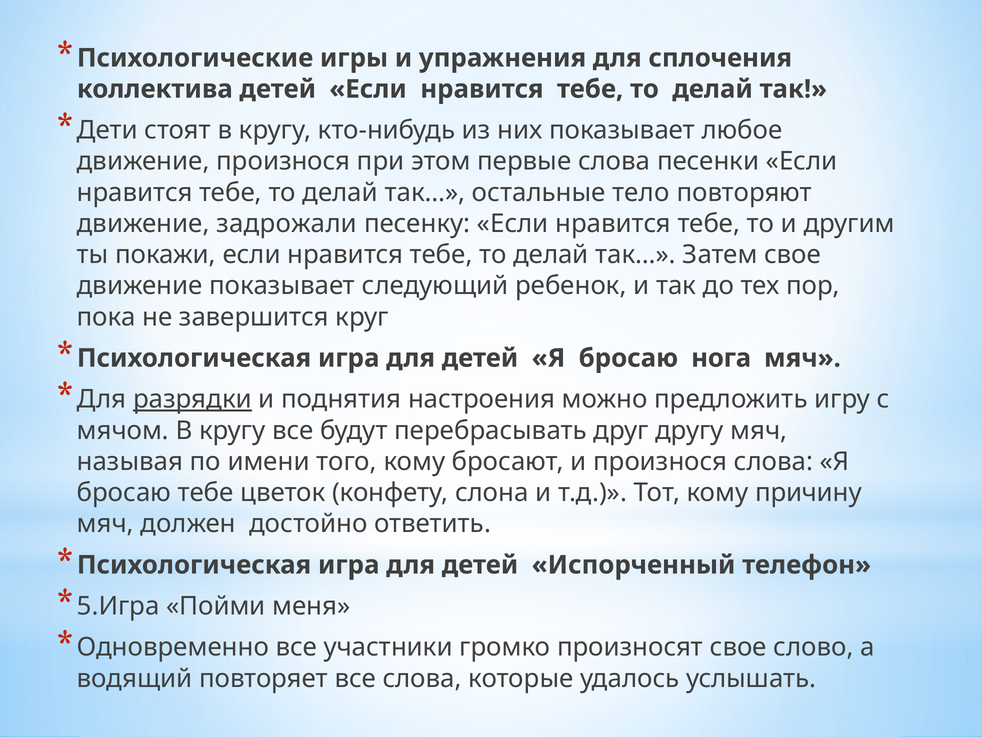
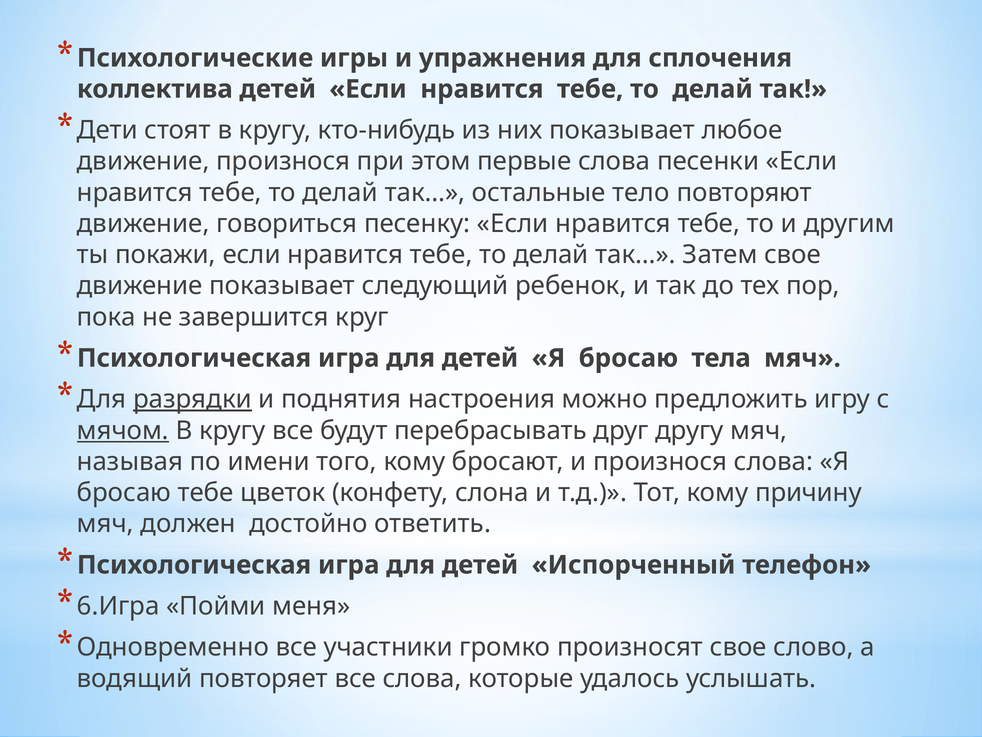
задрожали: задрожали -> говориться
нога: нога -> тела
мячом underline: none -> present
5.Игра: 5.Игра -> 6.Игра
